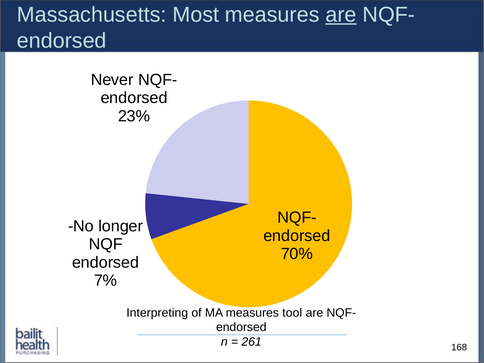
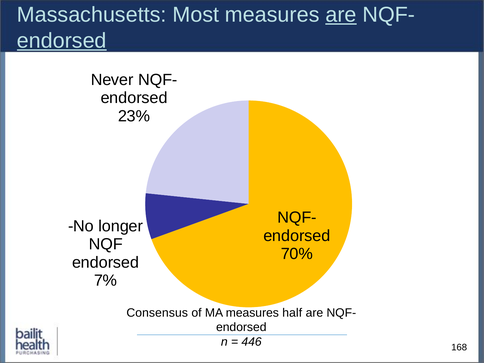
endorsed at (62, 41) underline: none -> present
Interpreting: Interpreting -> Consensus
tool: tool -> half
261: 261 -> 446
